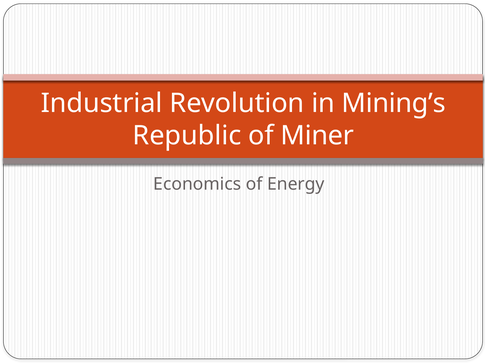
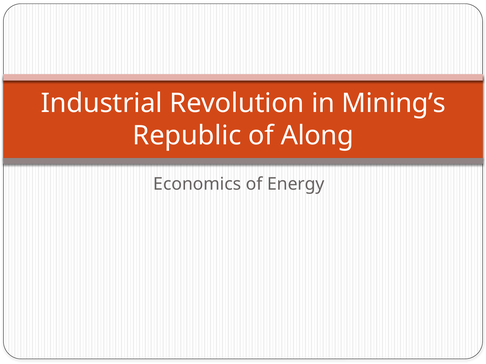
Miner: Miner -> Along
